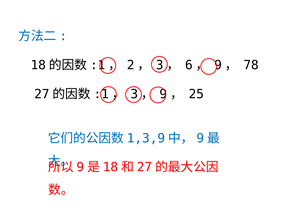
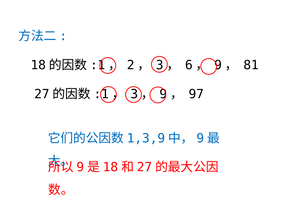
78: 78 -> 81
25: 25 -> 97
